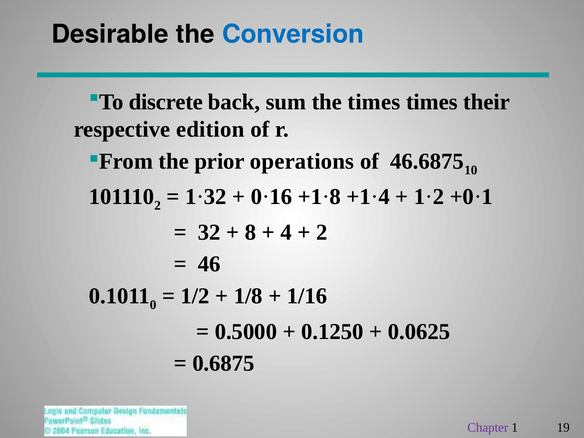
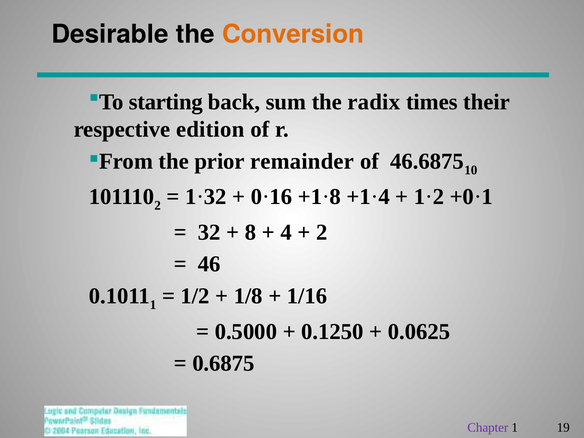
Conversion colour: blue -> orange
discrete: discrete -> starting
the times: times -> radix
operations: operations -> remainder
0 at (153, 305): 0 -> 1
